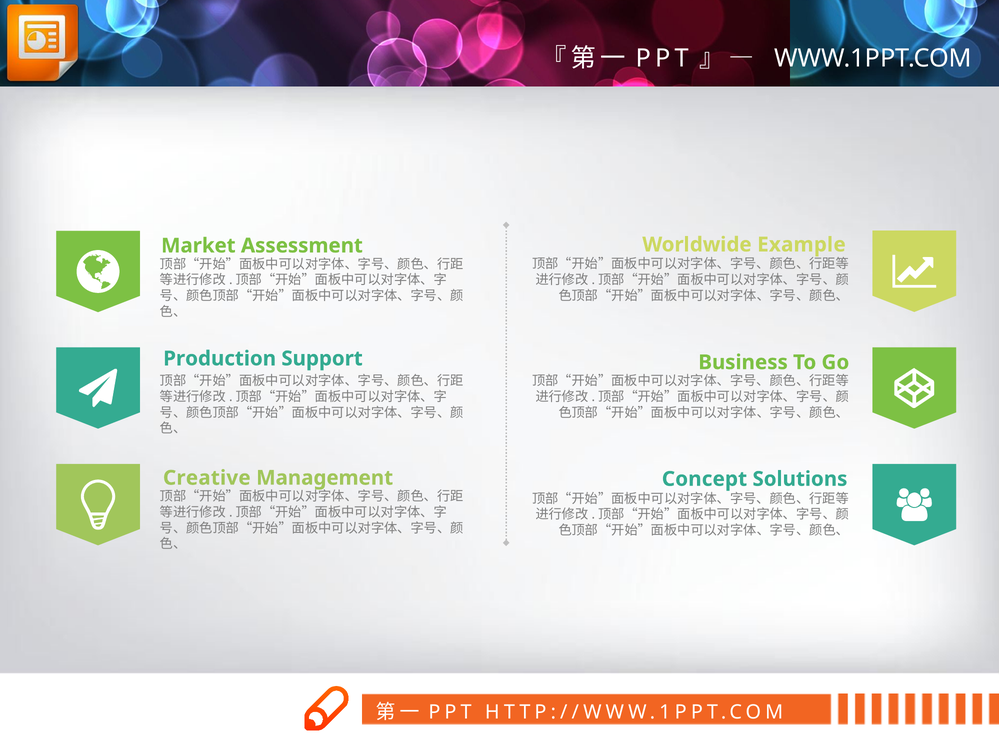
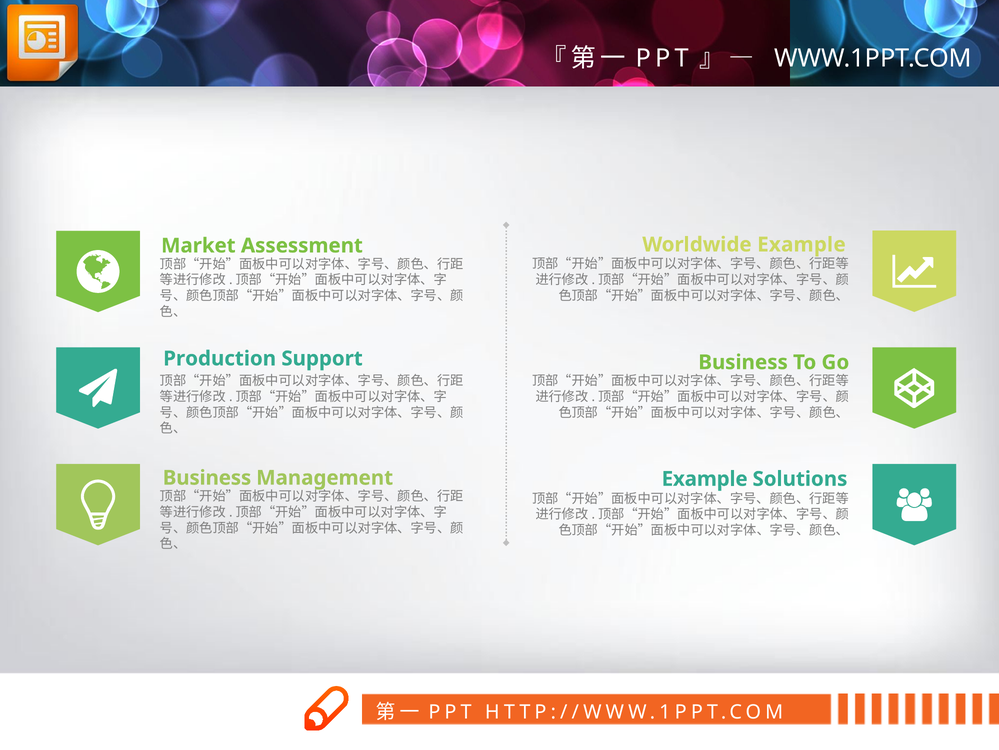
Creative at (207, 477): Creative -> Business
Concept at (704, 479): Concept -> Example
